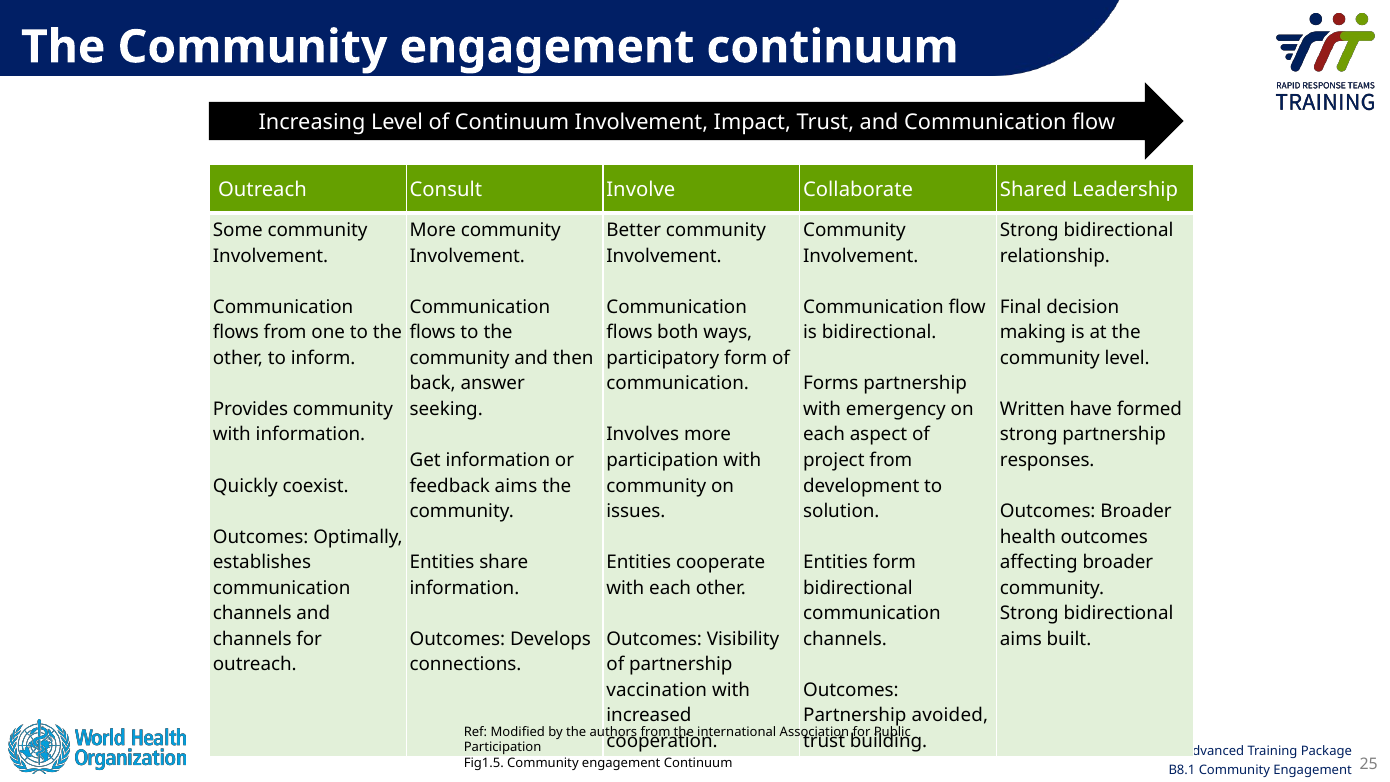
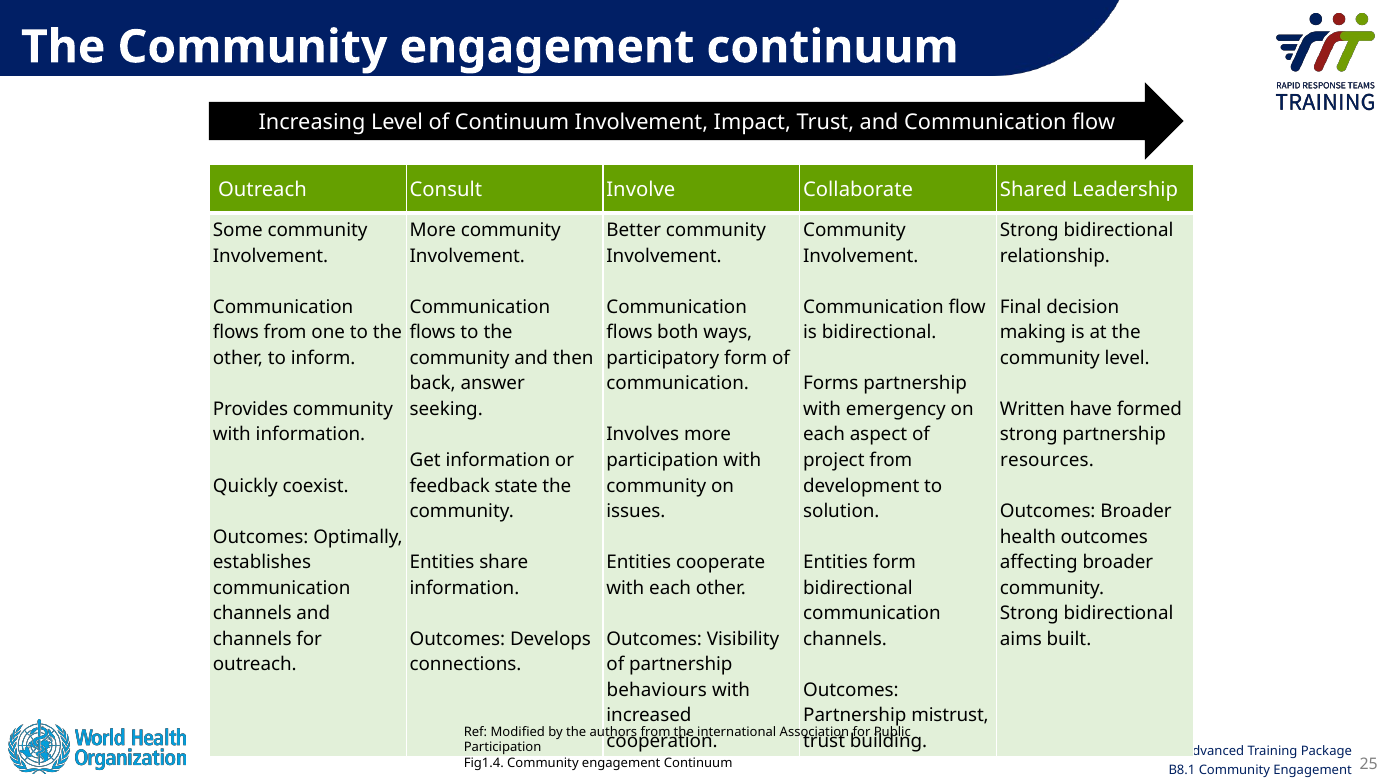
responses: responses -> resources
feedback aims: aims -> state
vaccination: vaccination -> behaviours
avoided: avoided -> mistrust
Fig1.5: Fig1.5 -> Fig1.4
